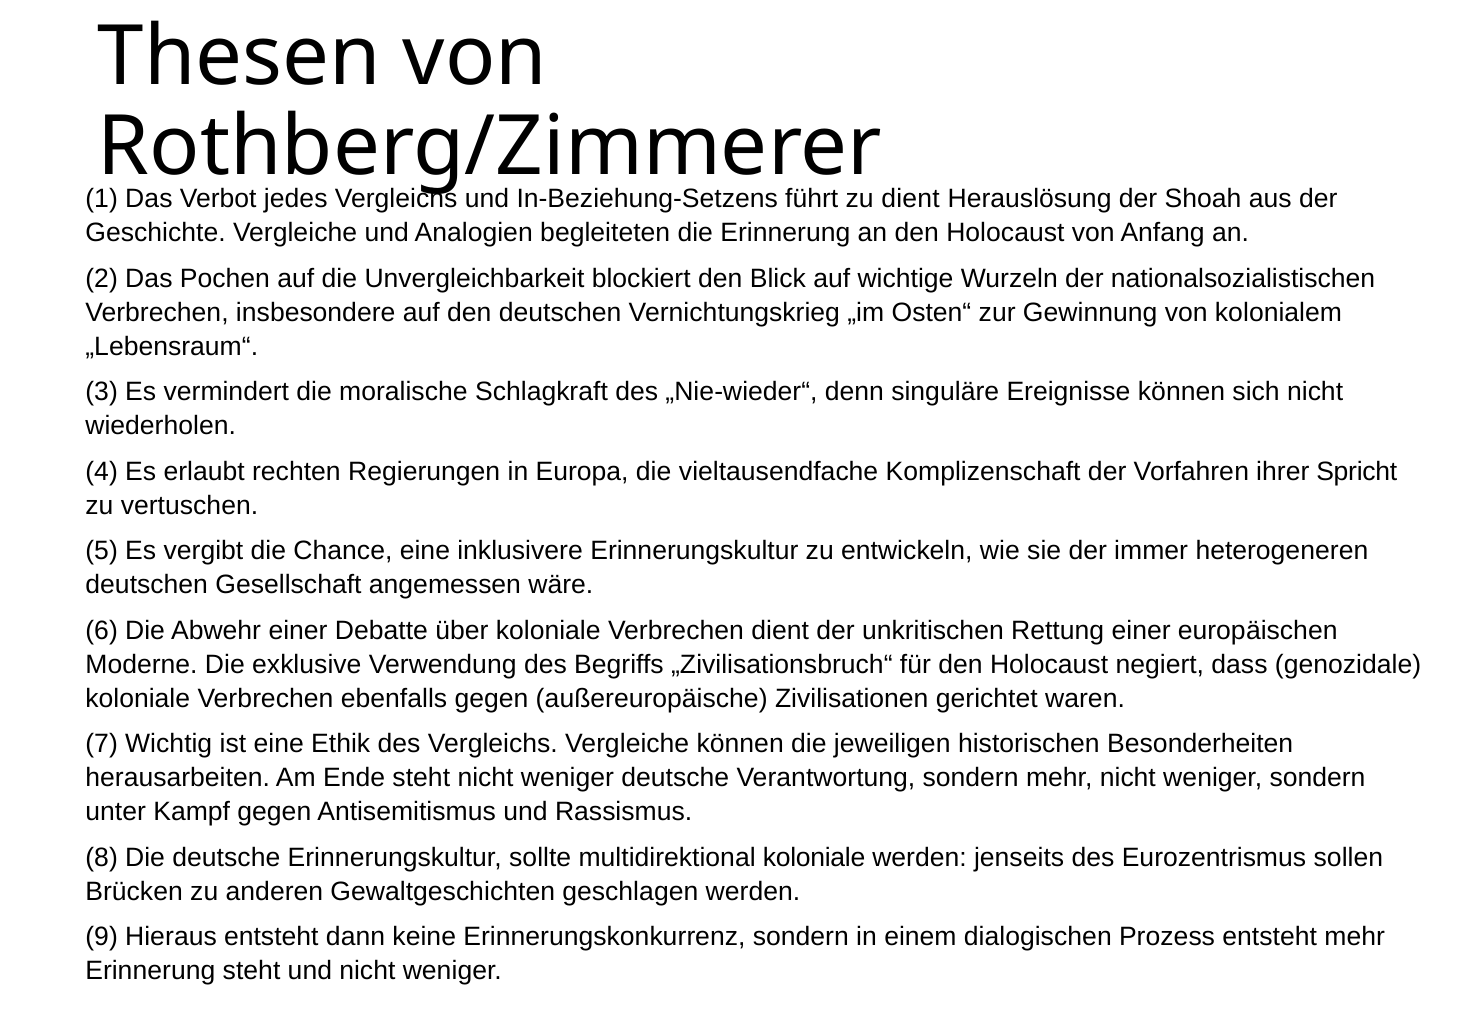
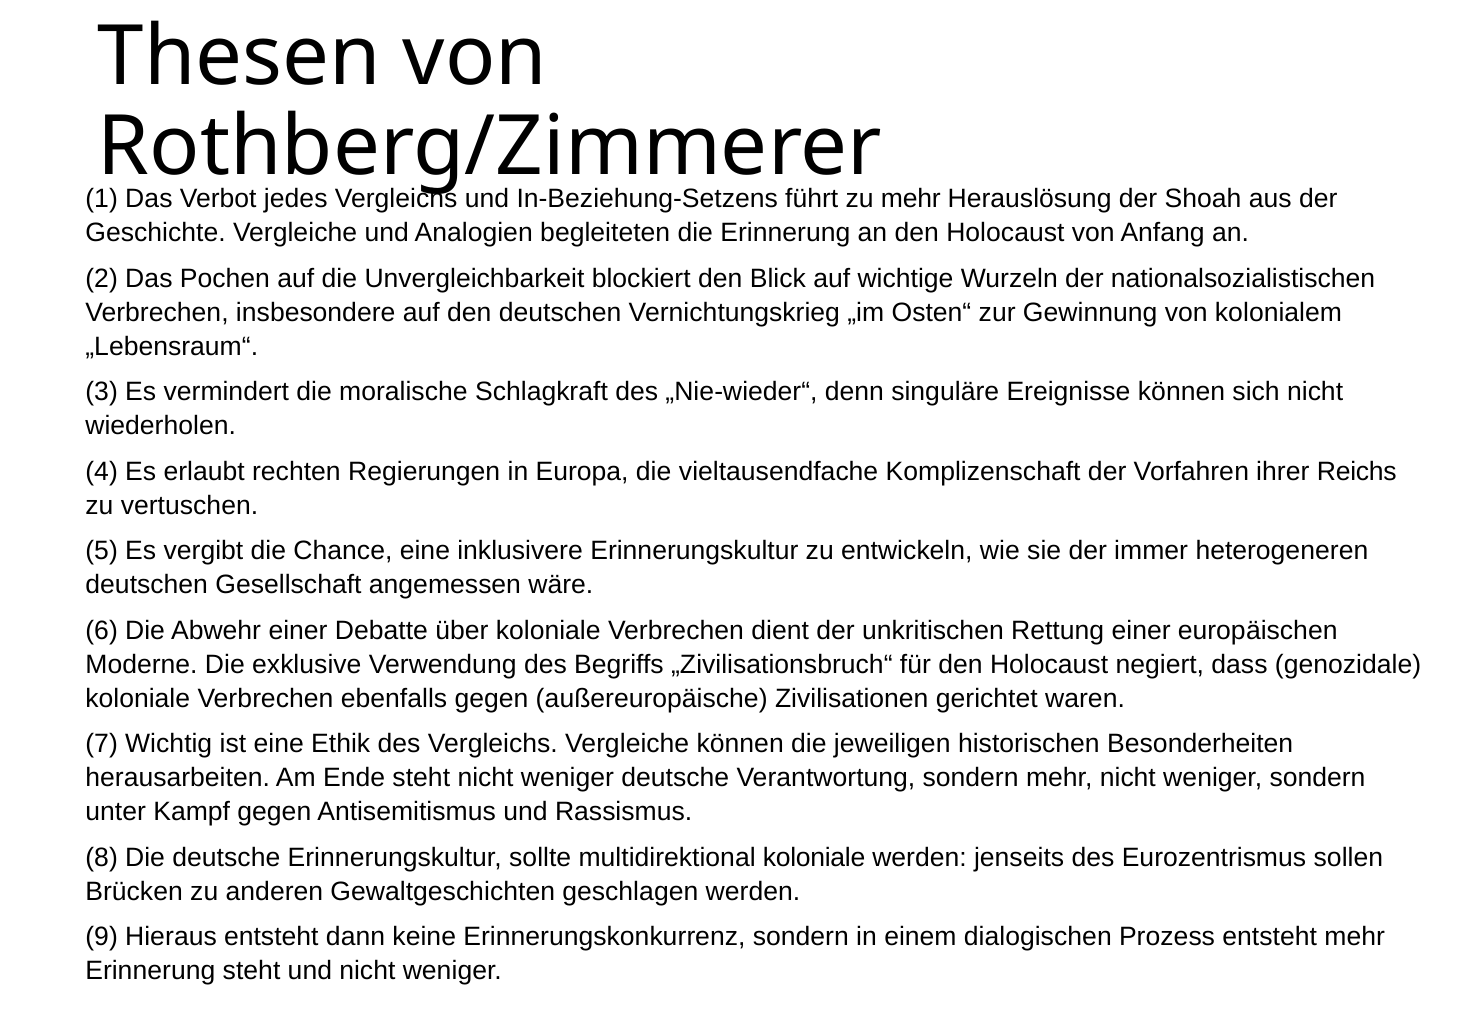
dient at (911, 199): dient -> mehr
Spricht: Spricht -> Reichs
